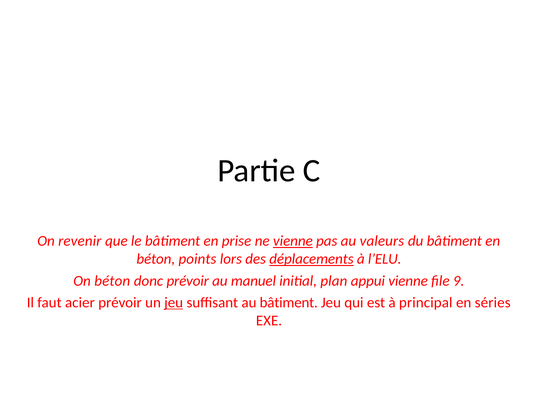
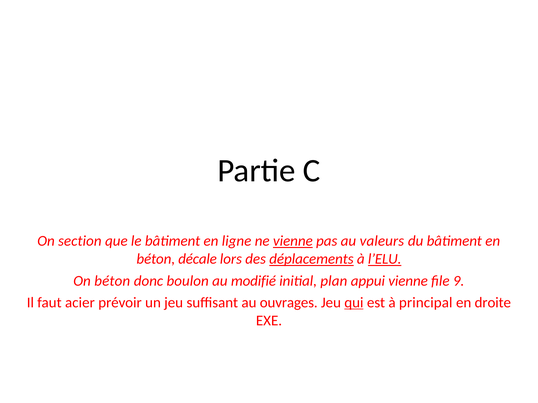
revenir: revenir -> section
prise: prise -> ligne
points: points -> décale
l’ELU underline: none -> present
donc prévoir: prévoir -> boulon
manuel: manuel -> modifié
jeu at (174, 303) underline: present -> none
au bâtiment: bâtiment -> ouvrages
qui underline: none -> present
séries: séries -> droite
